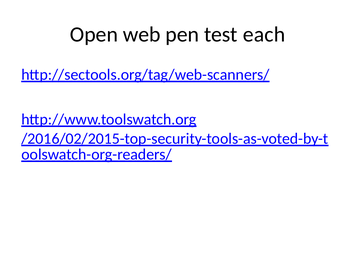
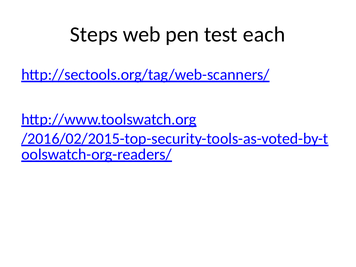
Open: Open -> Steps
